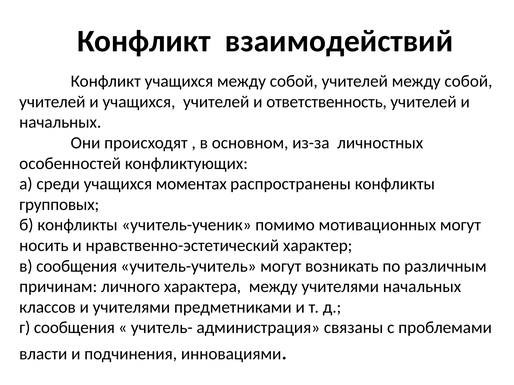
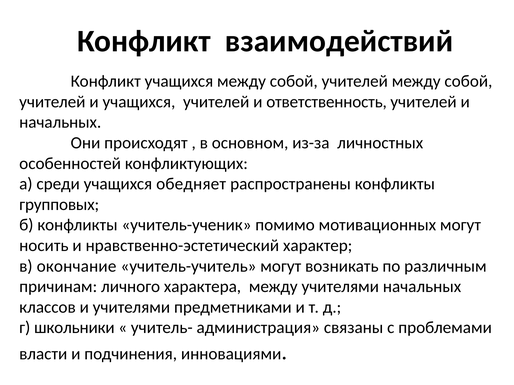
моментах: моментах -> обедняет
в сообщения: сообщения -> окончание
г сообщения: сообщения -> школьники
